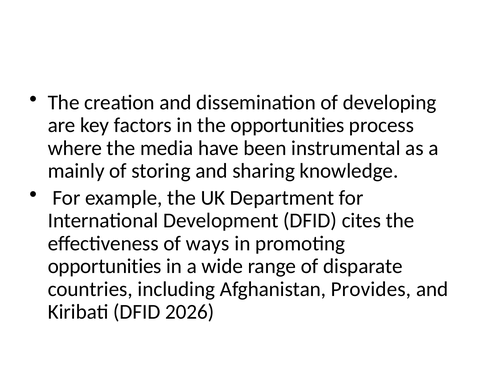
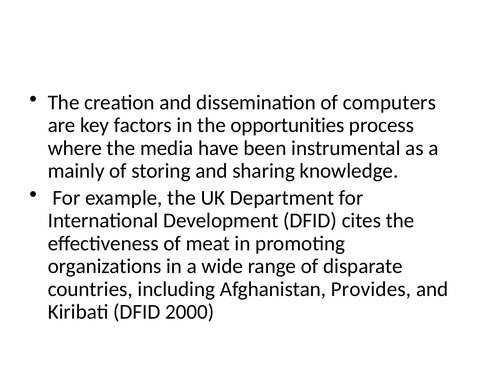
developing: developing -> computers
ways: ways -> meat
opportunities at (105, 266): opportunities -> organizations
2026: 2026 -> 2000
